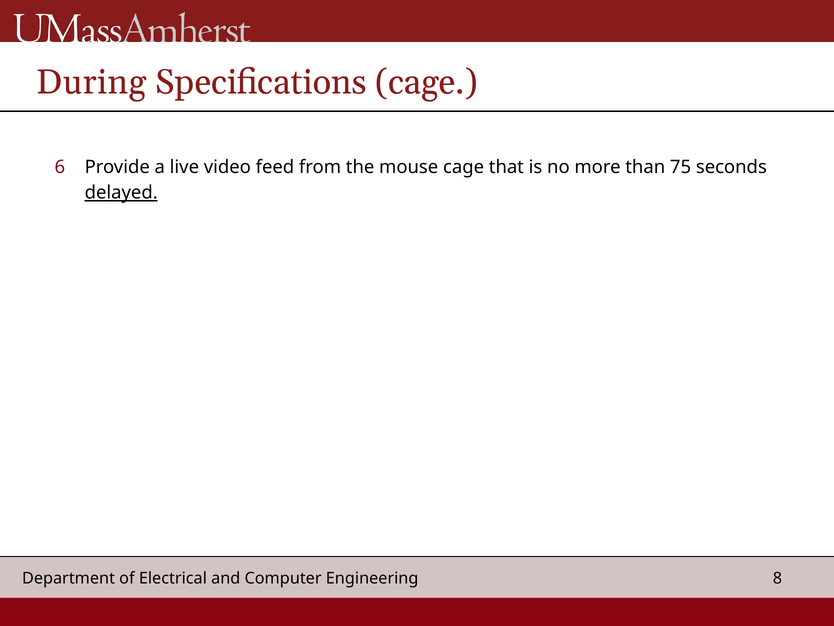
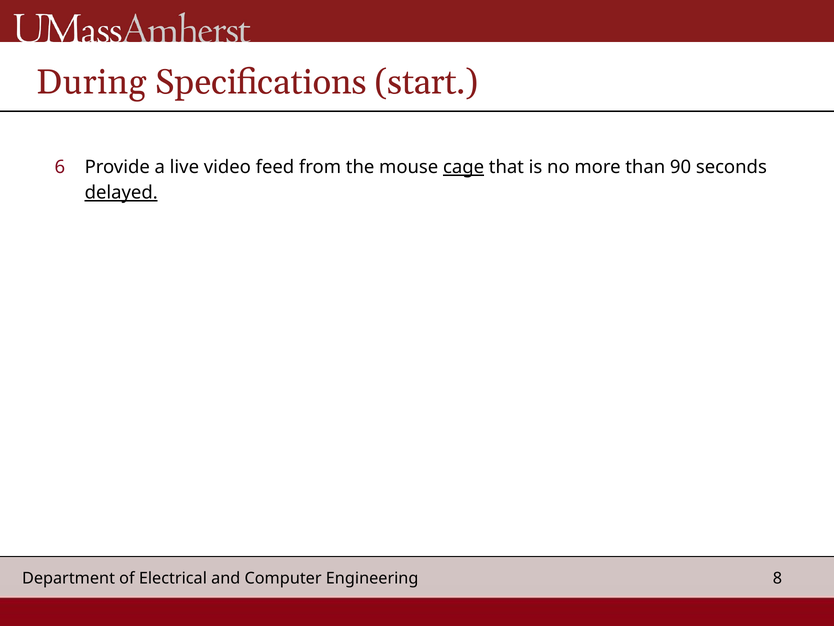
Specifications cage: cage -> start
cage at (464, 167) underline: none -> present
75: 75 -> 90
